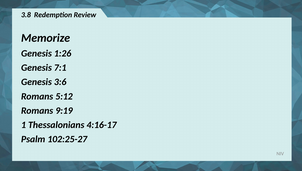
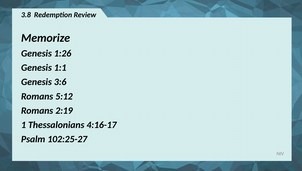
7:1: 7:1 -> 1:1
9:19: 9:19 -> 2:19
